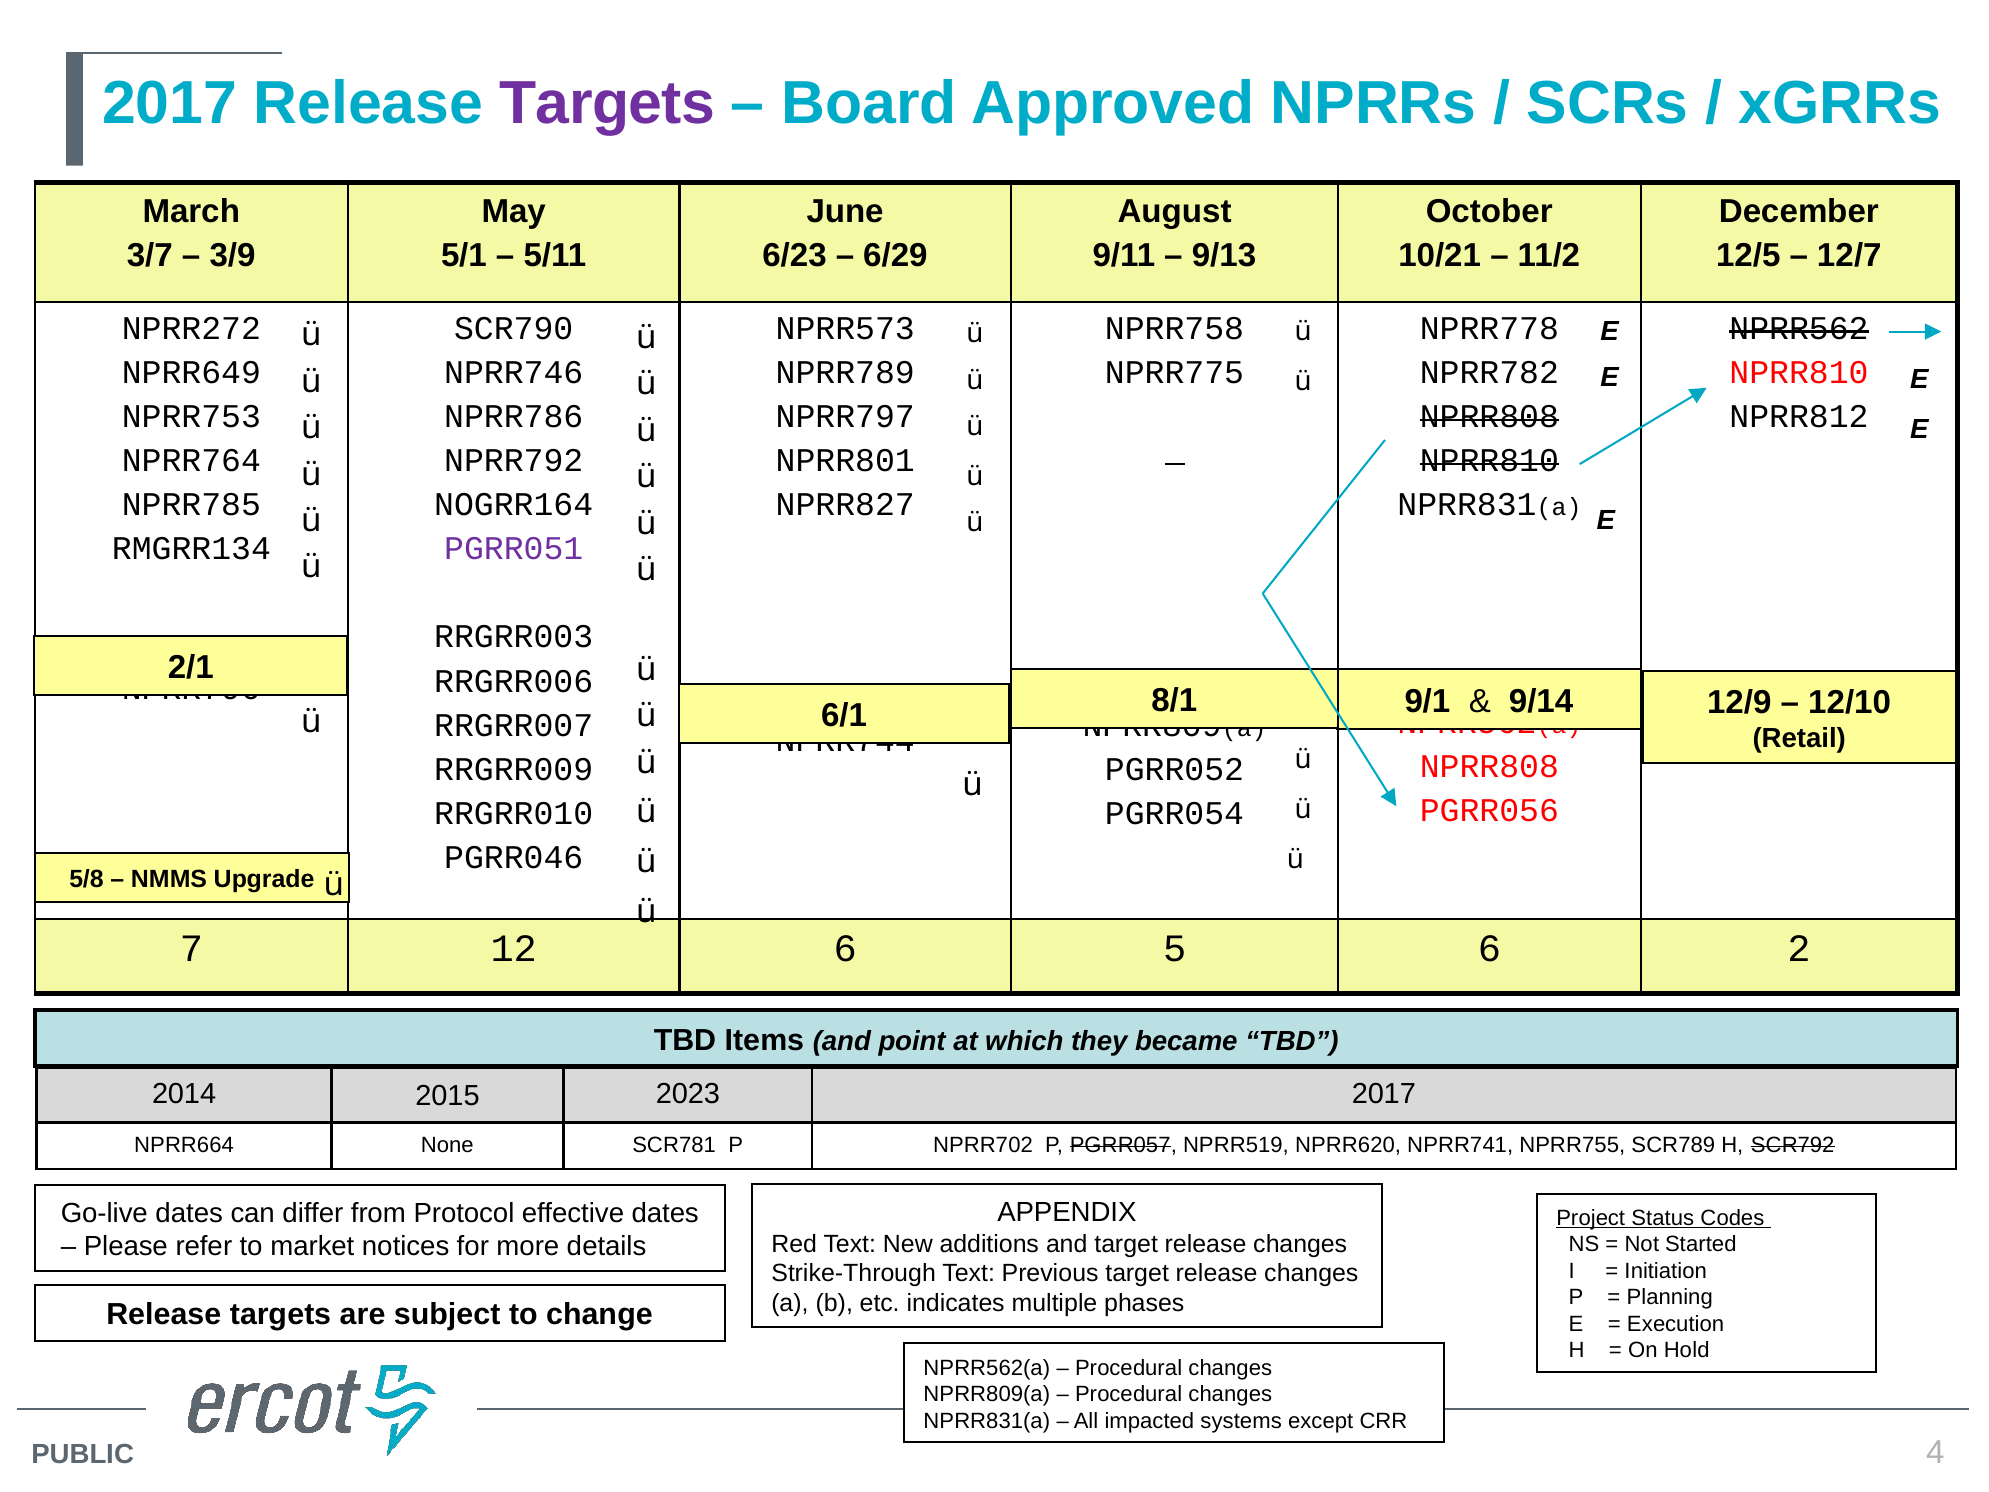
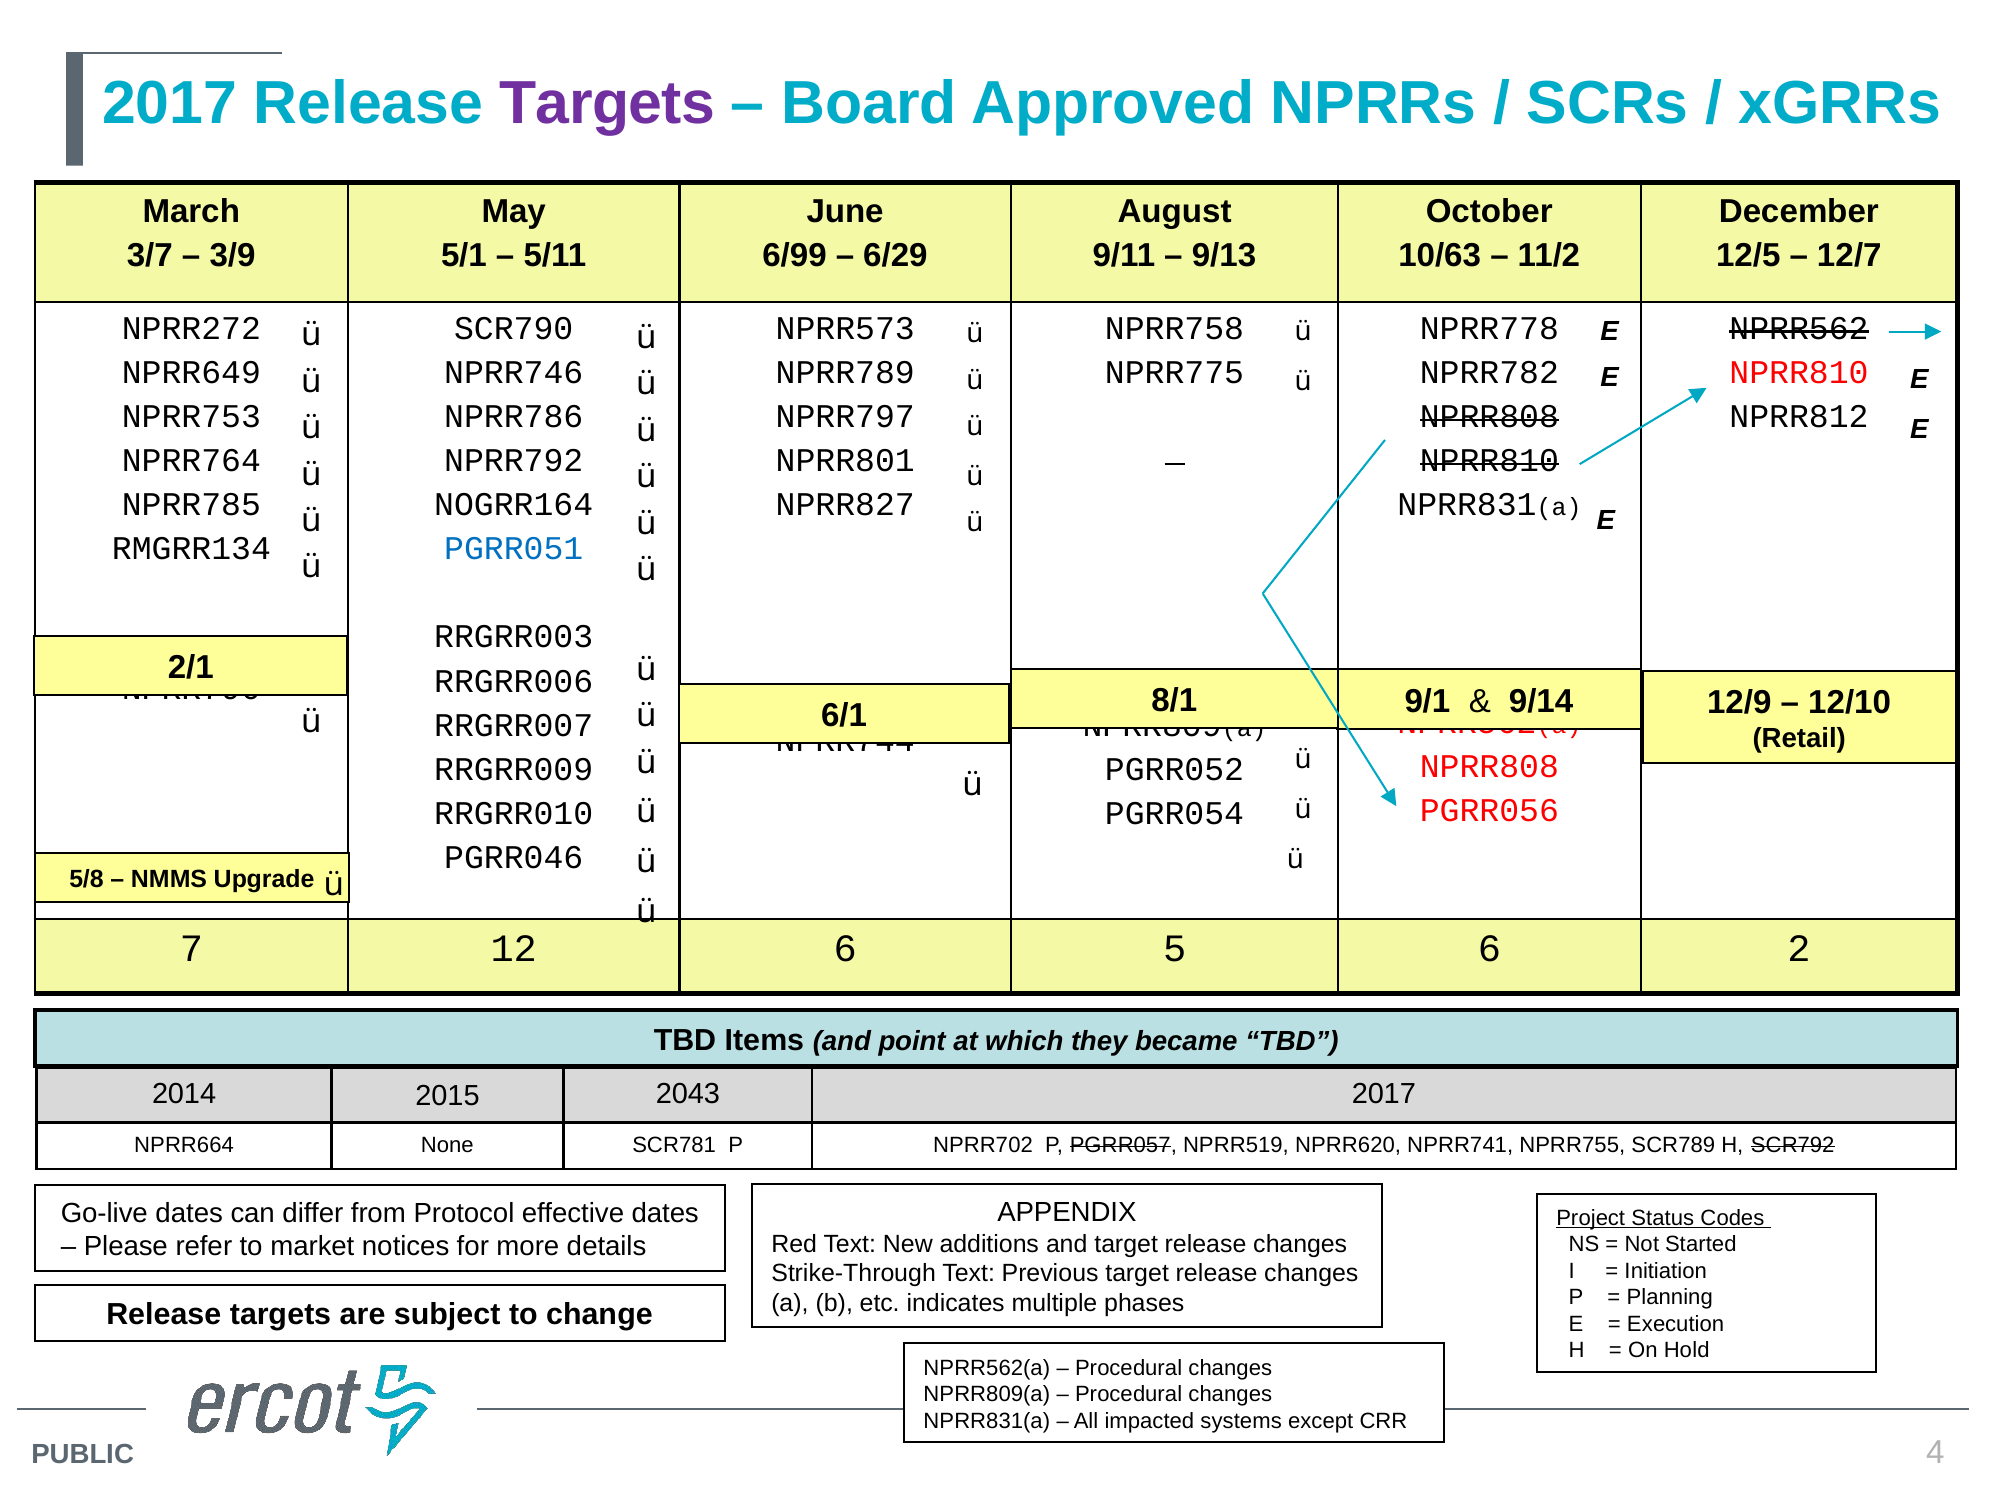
6/23: 6/23 -> 6/99
10/21: 10/21 -> 10/63
PGRR051 colour: purple -> blue
2023: 2023 -> 2043
